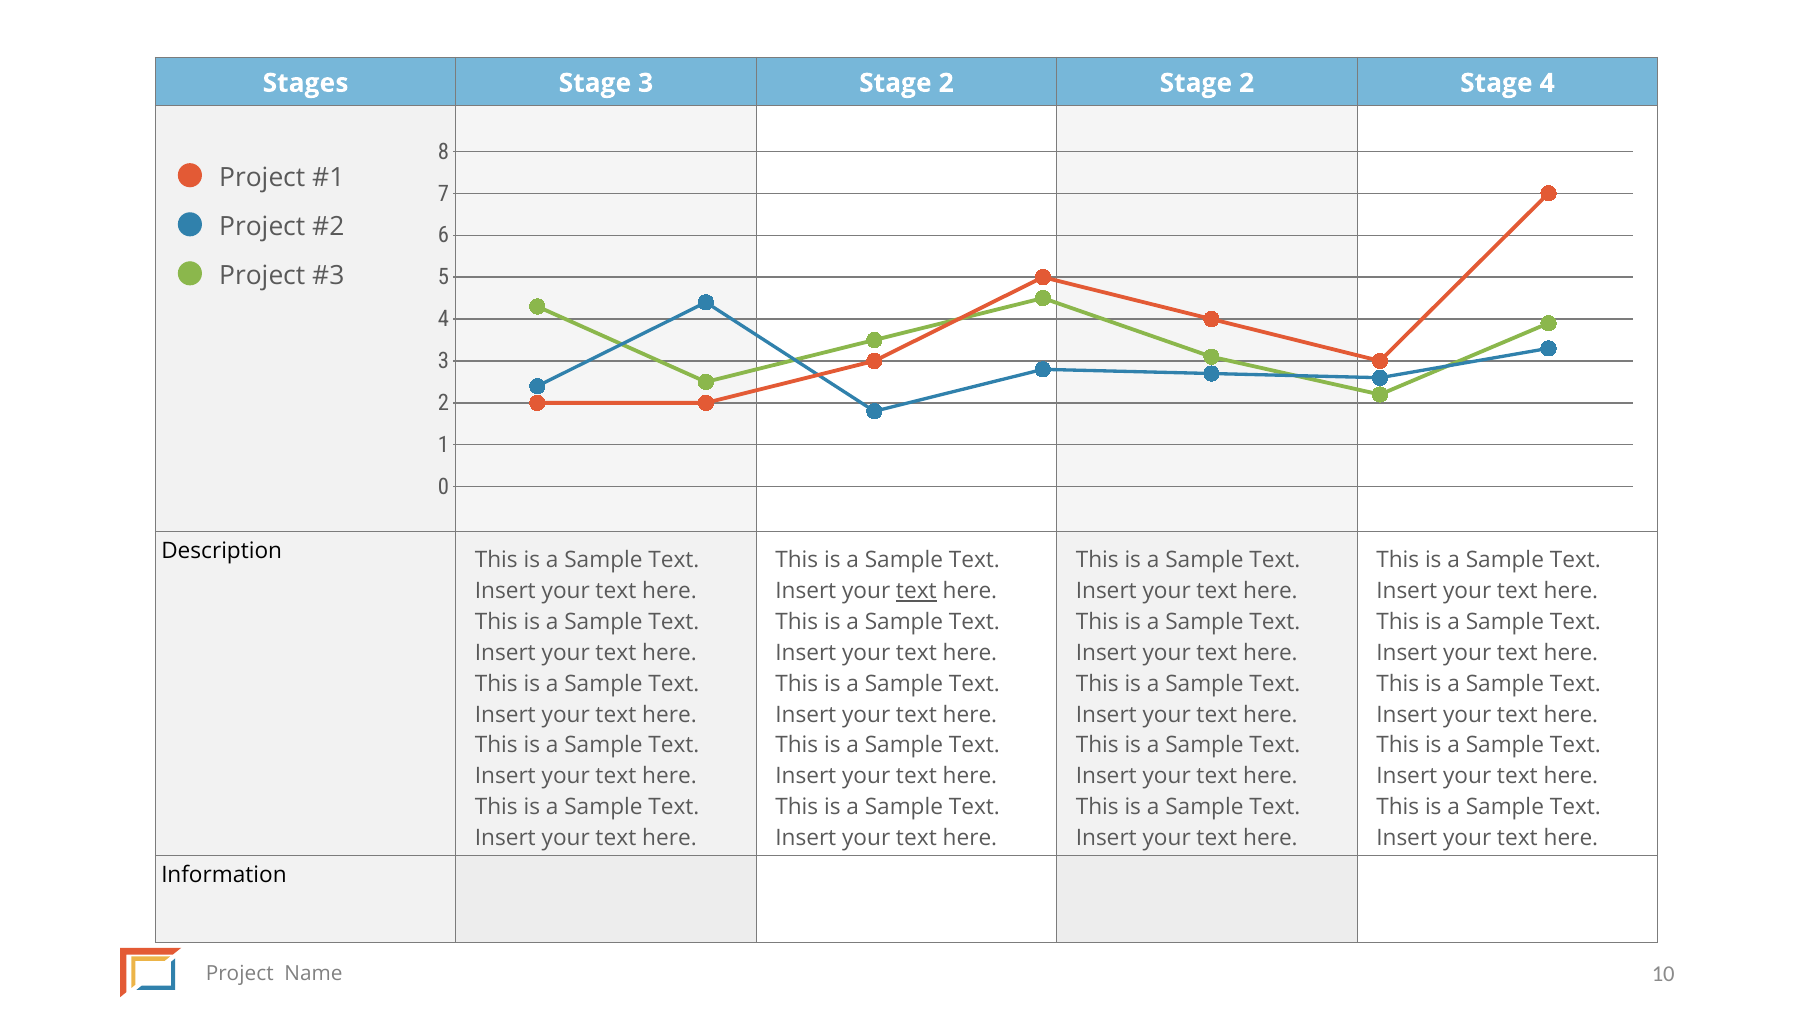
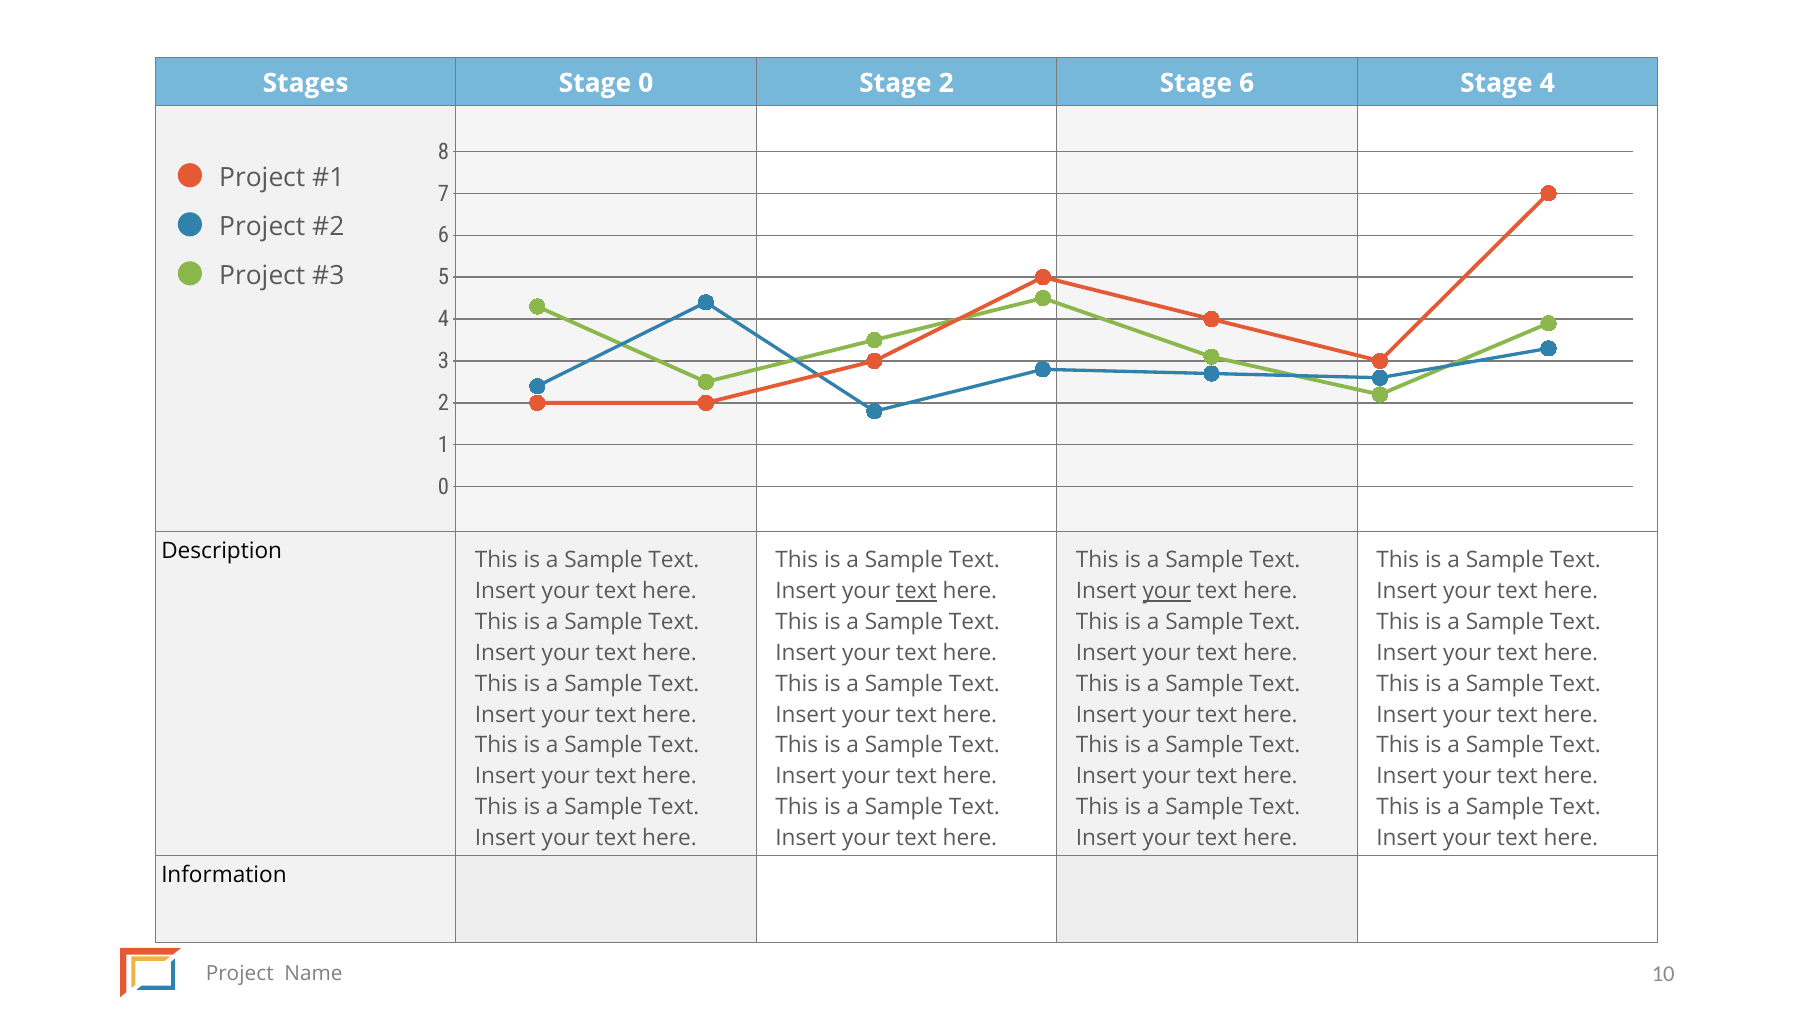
Stage 3: 3 -> 0
2 Stage 2: 2 -> 6
your at (1167, 591) underline: none -> present
